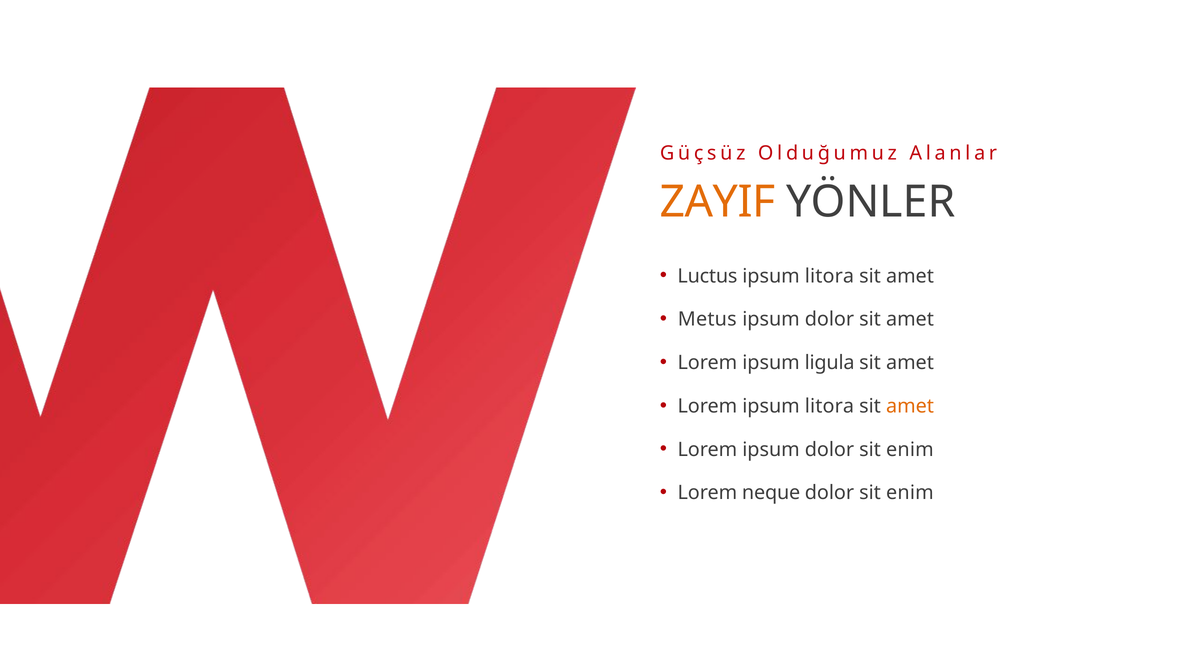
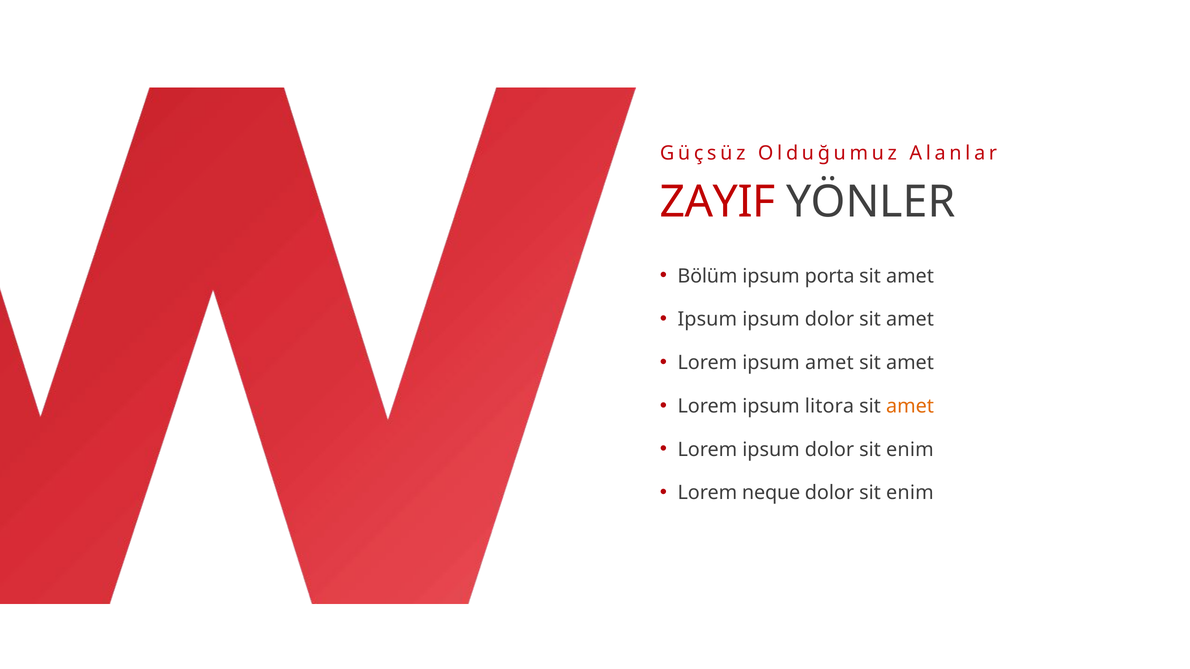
ZAYIF colour: orange -> red
Luctus: Luctus -> Bölüm
litora at (829, 276): litora -> porta
Metus at (707, 320): Metus -> Ipsum
ipsum ligula: ligula -> amet
